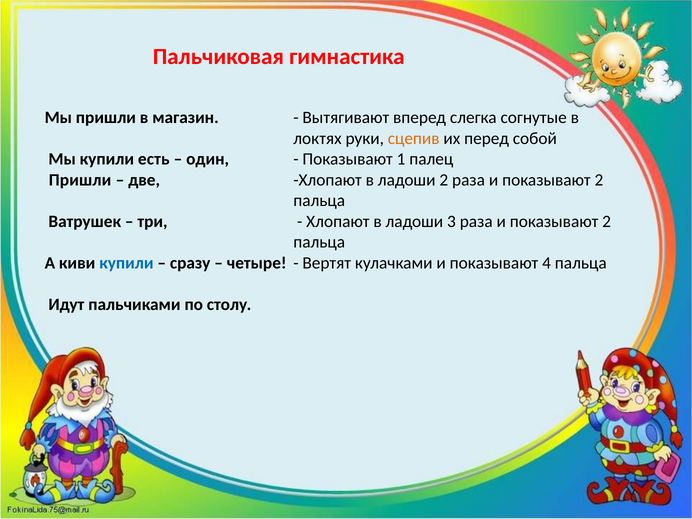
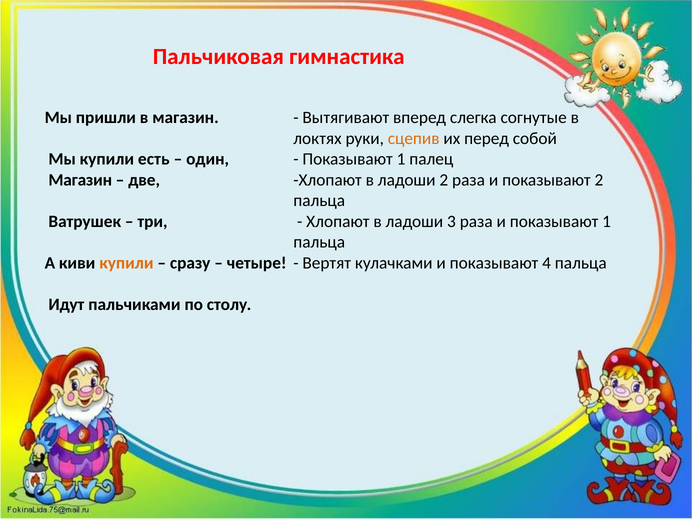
Пришли at (80, 180): Пришли -> Магазин
2 at (607, 221): 2 -> 1
купили at (126, 263) colour: blue -> orange
